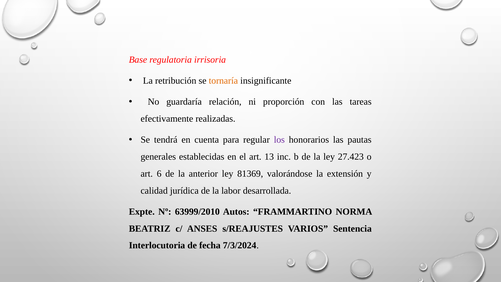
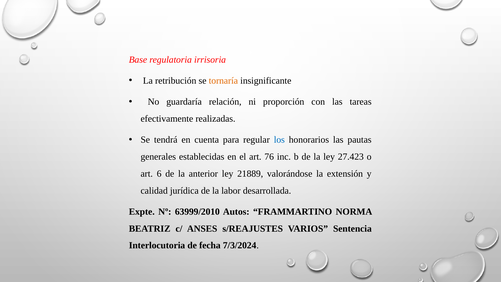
los colour: purple -> blue
13: 13 -> 76
81369: 81369 -> 21889
